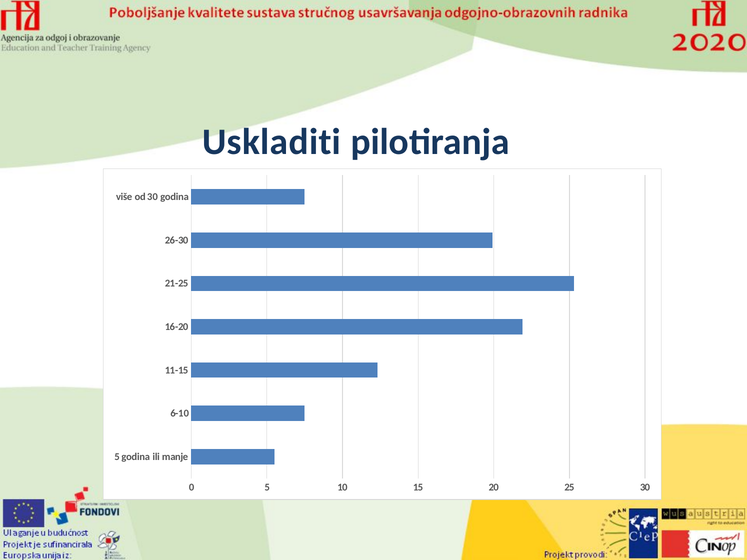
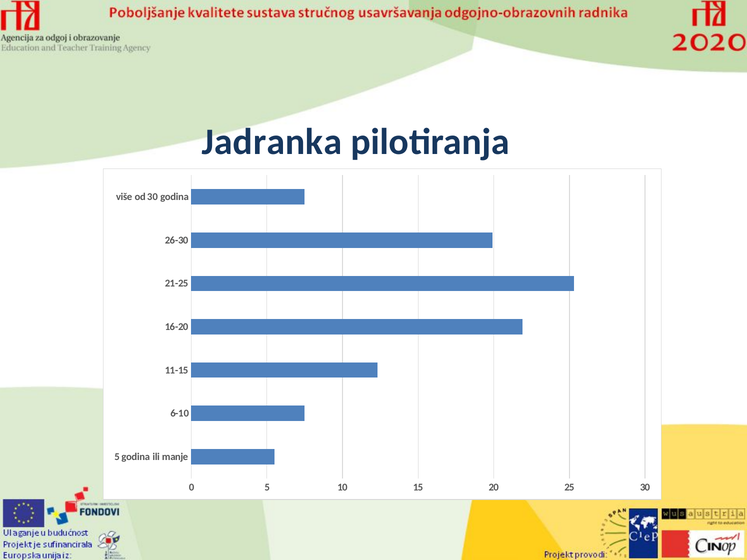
Uskladiti: Uskladiti -> Jadranka
